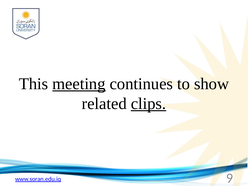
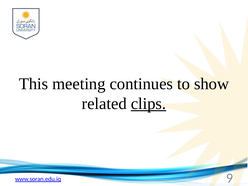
meeting underline: present -> none
